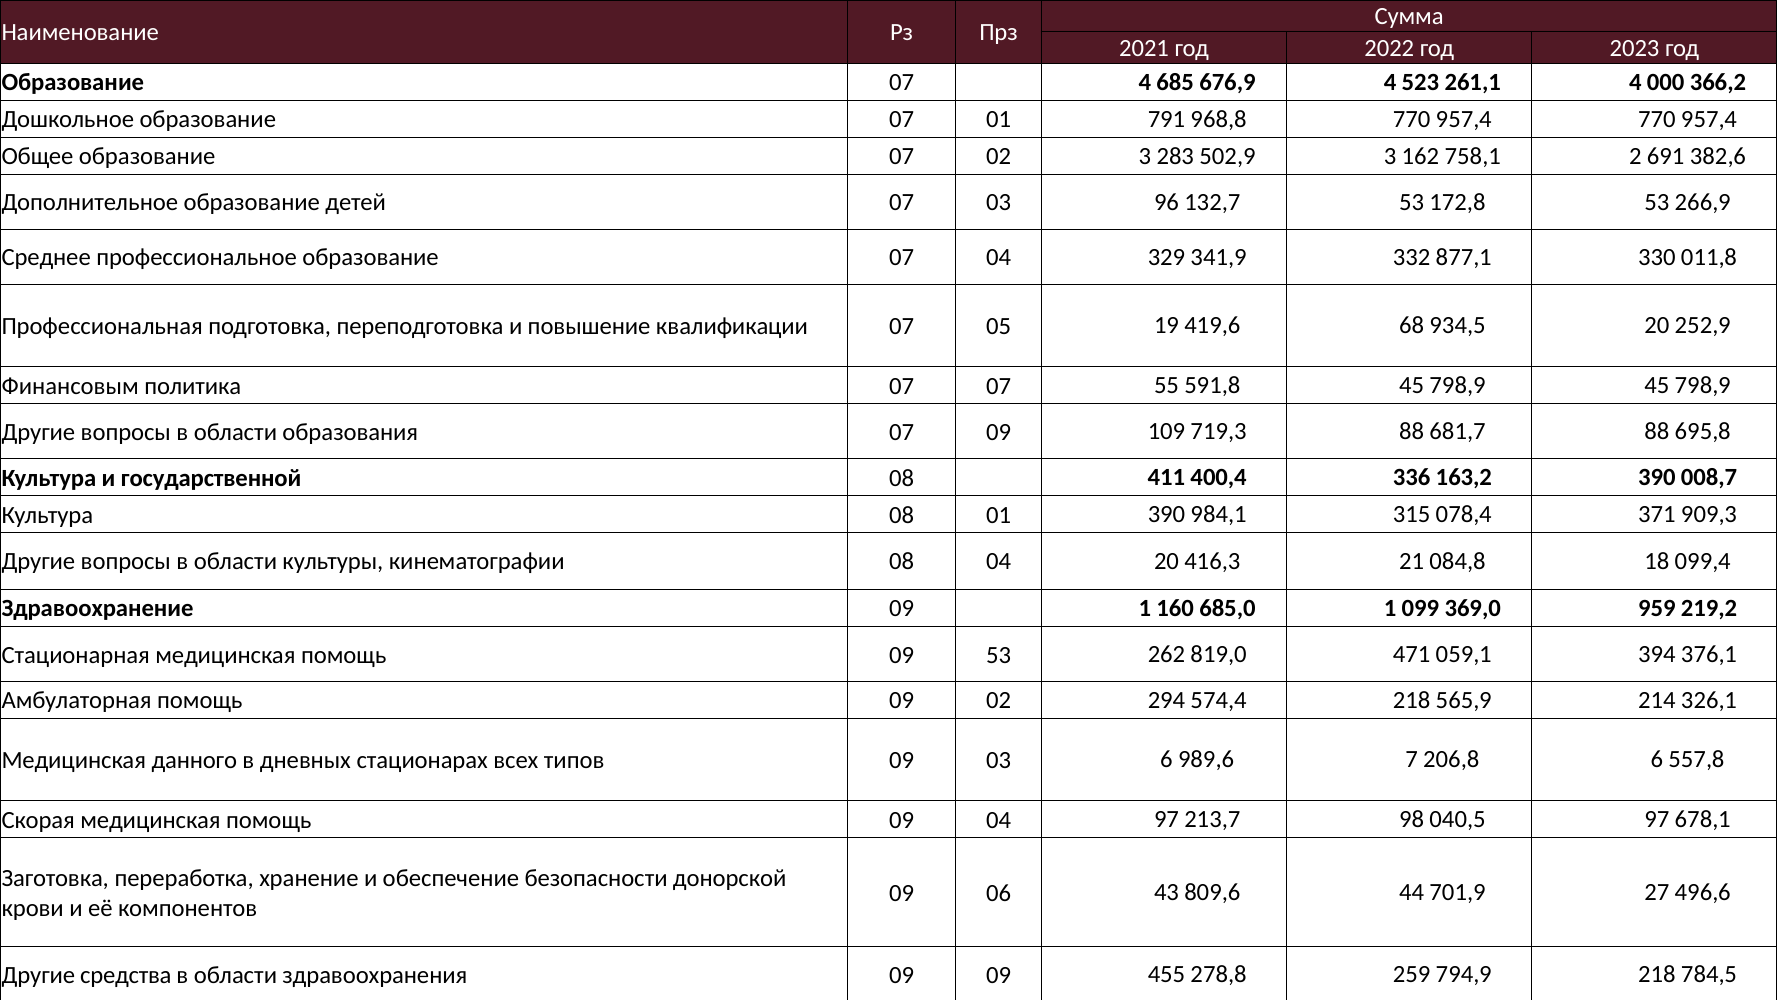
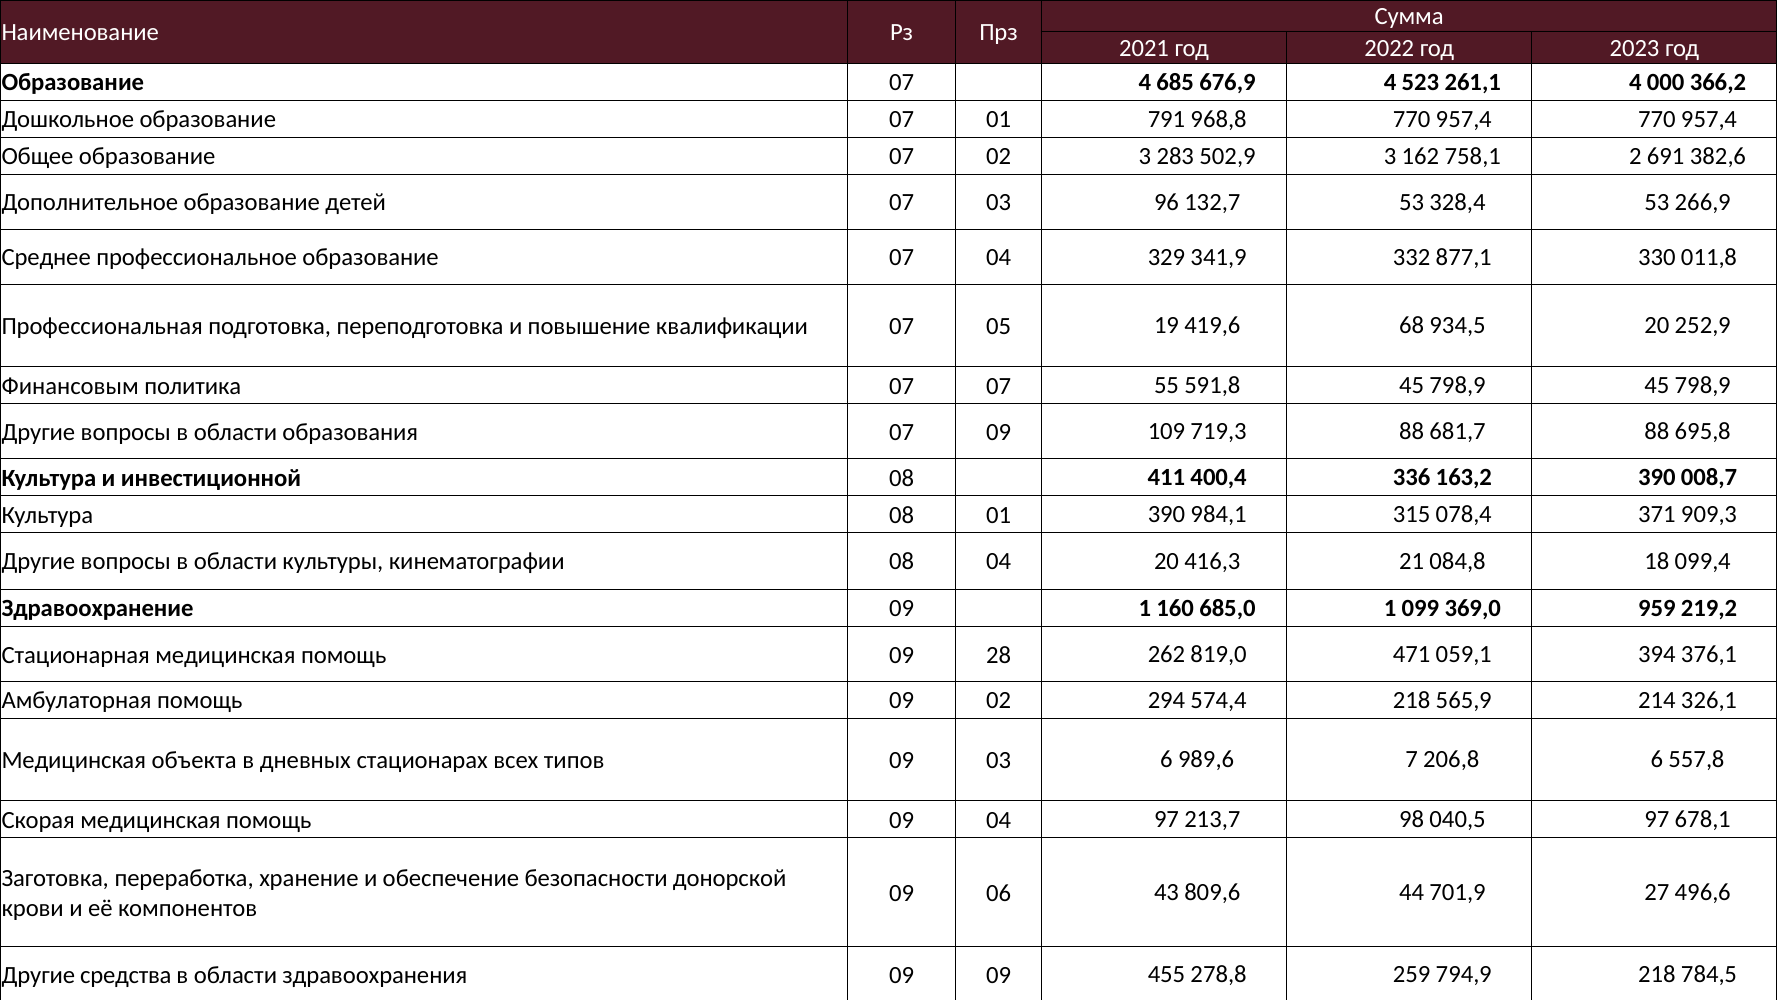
172,8: 172,8 -> 328,4
государственной: государственной -> инвестиционной
09 53: 53 -> 28
данного: данного -> объекта
